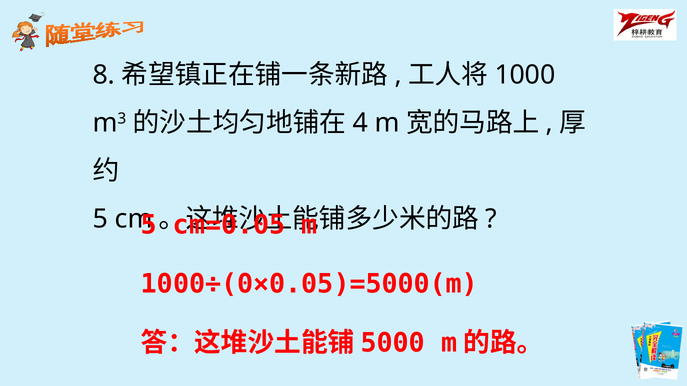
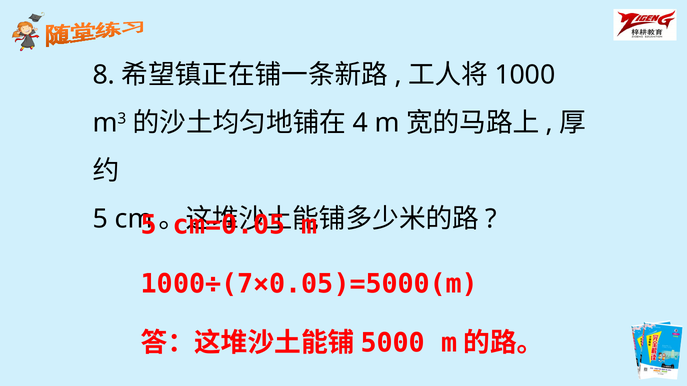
1000÷(0×0.05)=5000(m: 1000÷(0×0.05)=5000(m -> 1000÷(7×0.05)=5000(m
